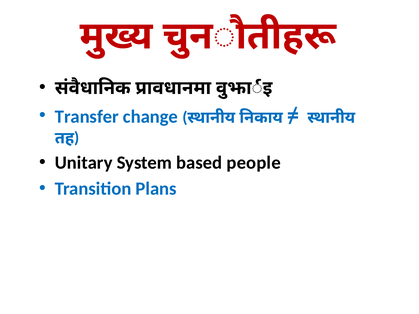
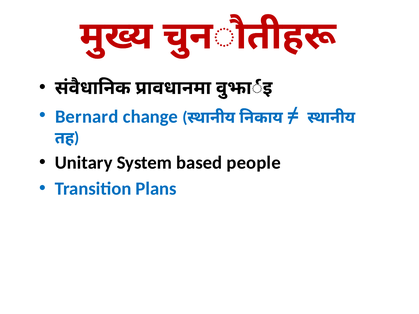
Transfer: Transfer -> Bernard
